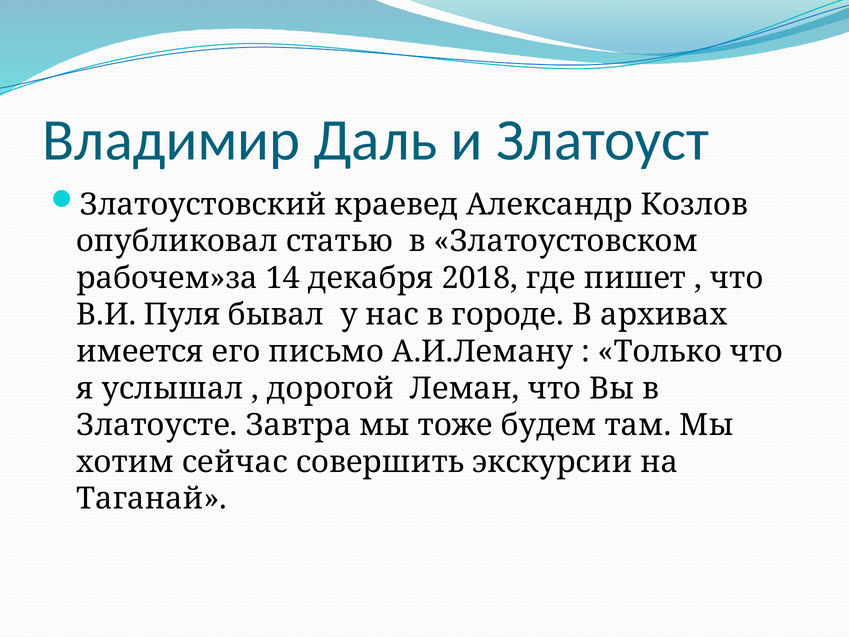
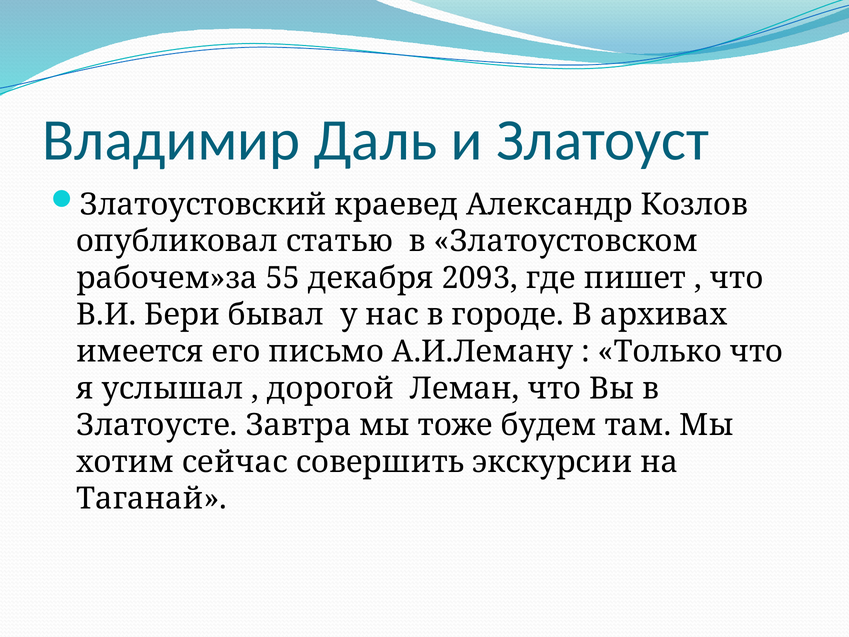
14: 14 -> 55
2018: 2018 -> 2093
Пуля: Пуля -> Бери
